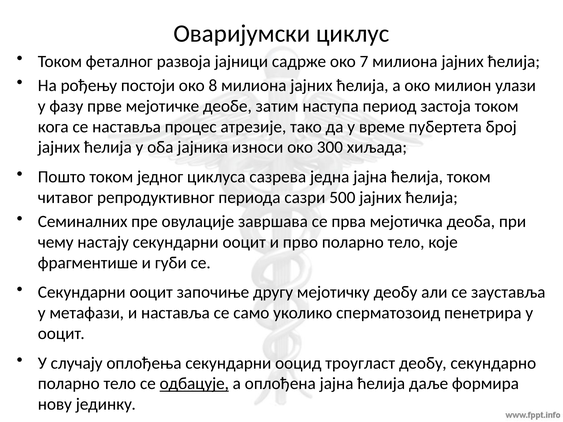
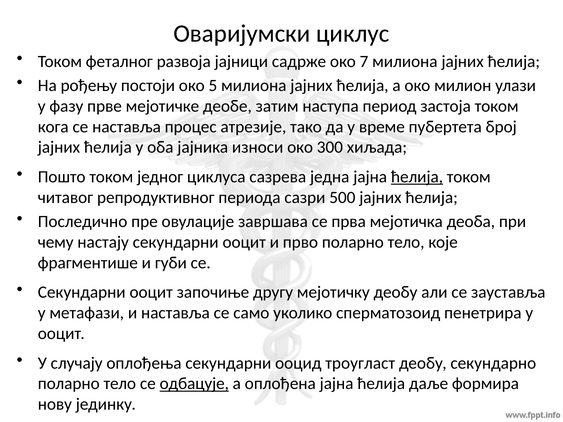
8: 8 -> 5
ћелија at (417, 177) underline: none -> present
Семиналних: Семиналних -> Последично
